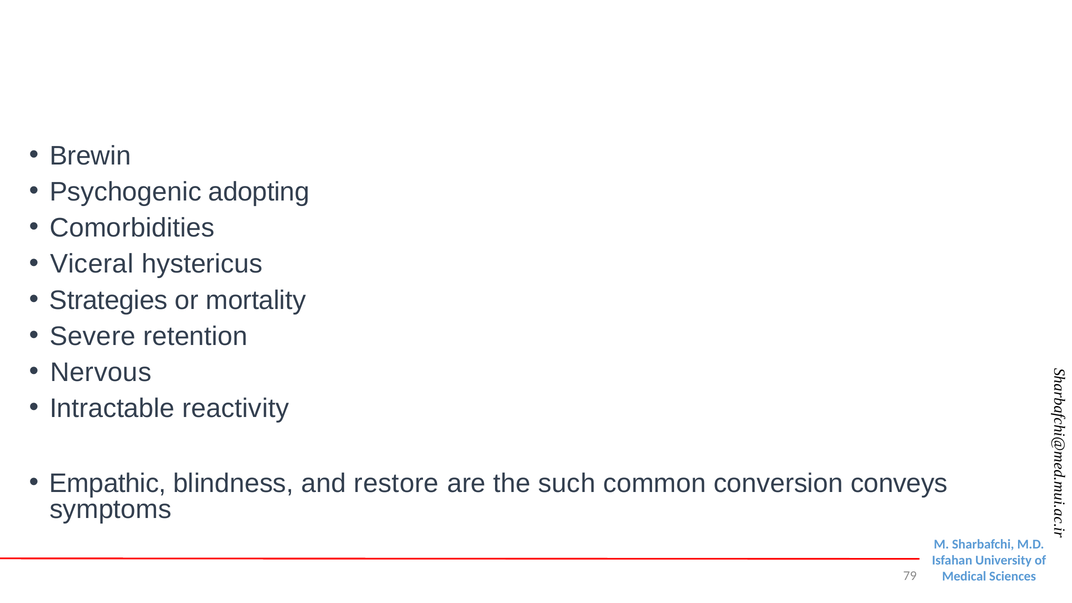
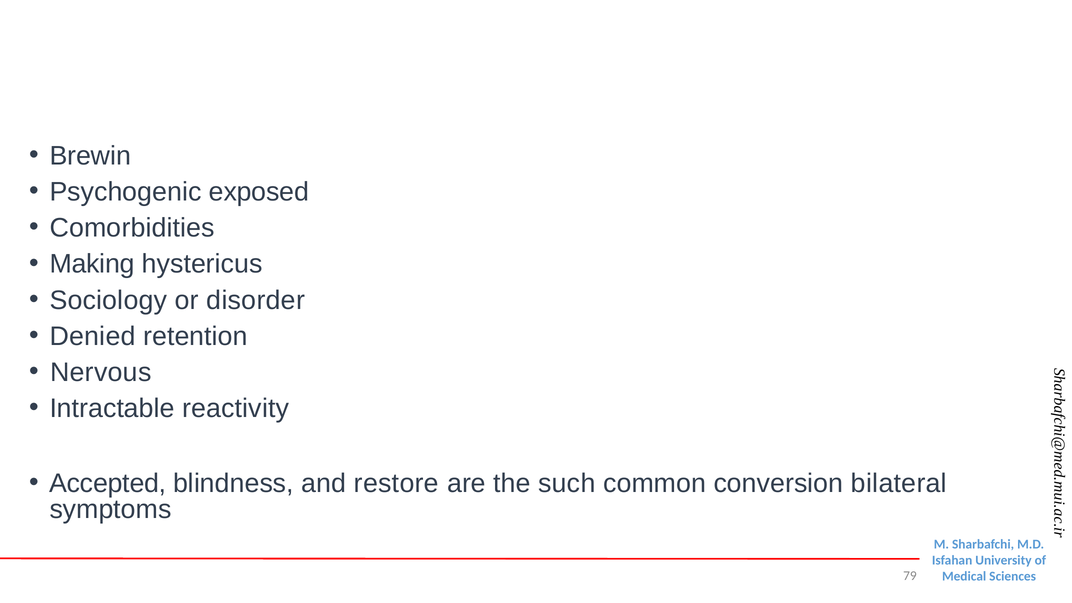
adopting: adopting -> exposed
Viceral: Viceral -> Making
Strategies: Strategies -> Sociology
mortality: mortality -> disorder
Severe: Severe -> Denied
Empathic: Empathic -> Accepted
conveys: conveys -> bilateral
